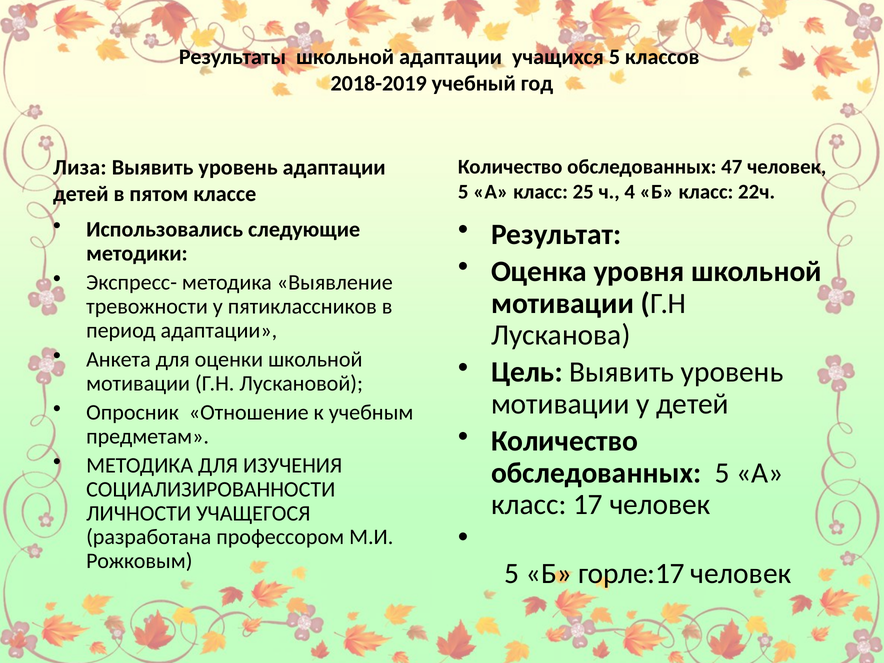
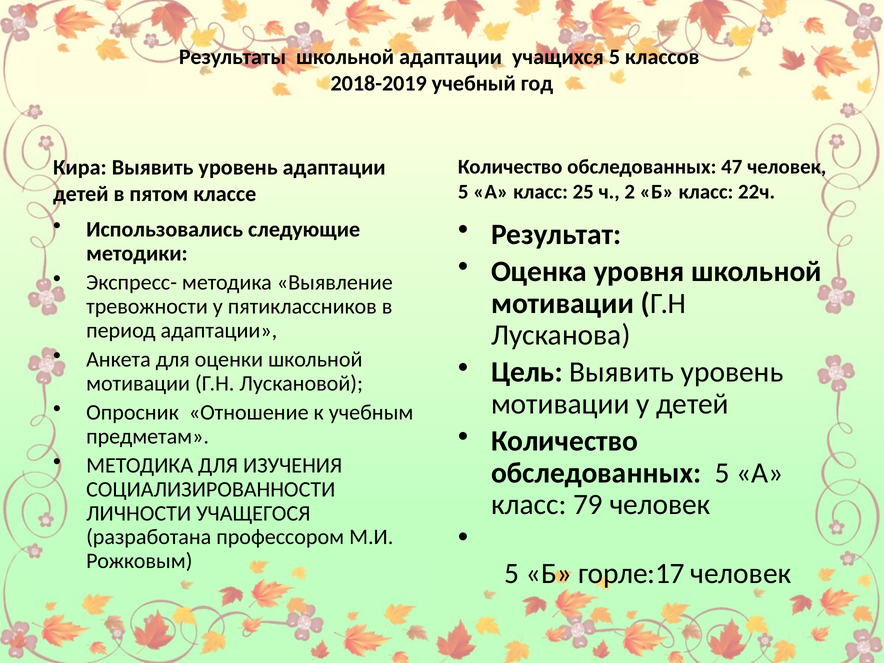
Лиза: Лиза -> Кира
4: 4 -> 2
17: 17 -> 79
